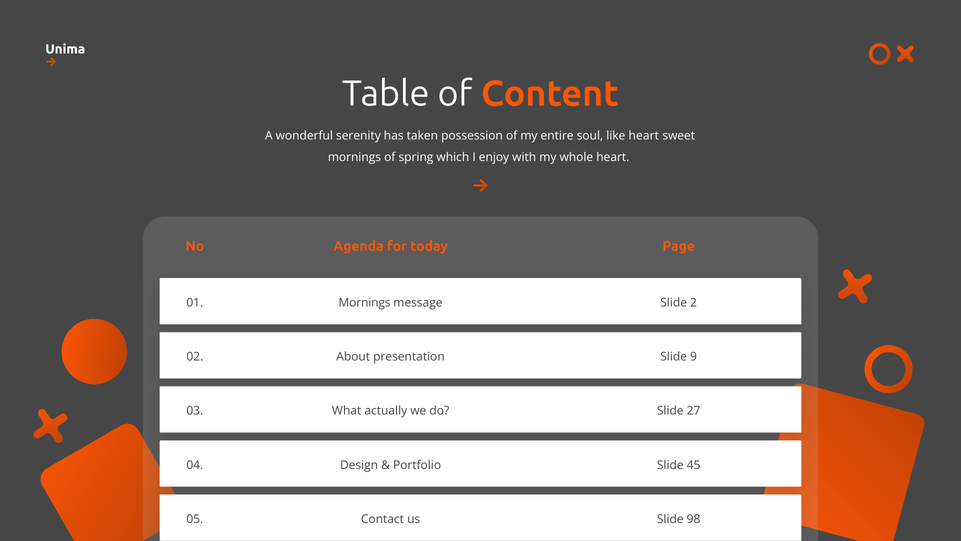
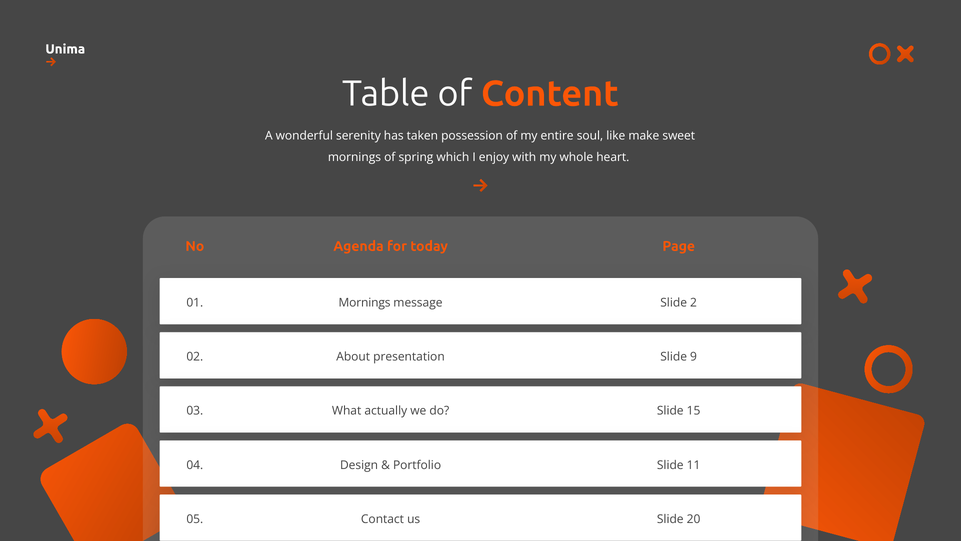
like heart: heart -> make
27: 27 -> 15
45: 45 -> 11
98: 98 -> 20
